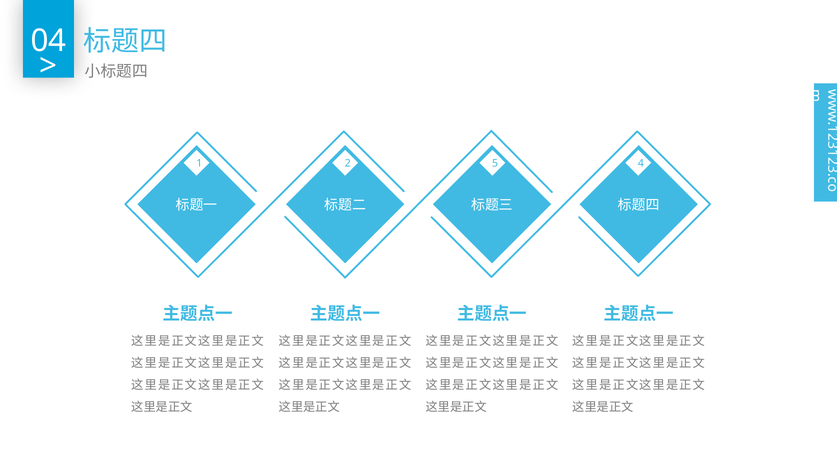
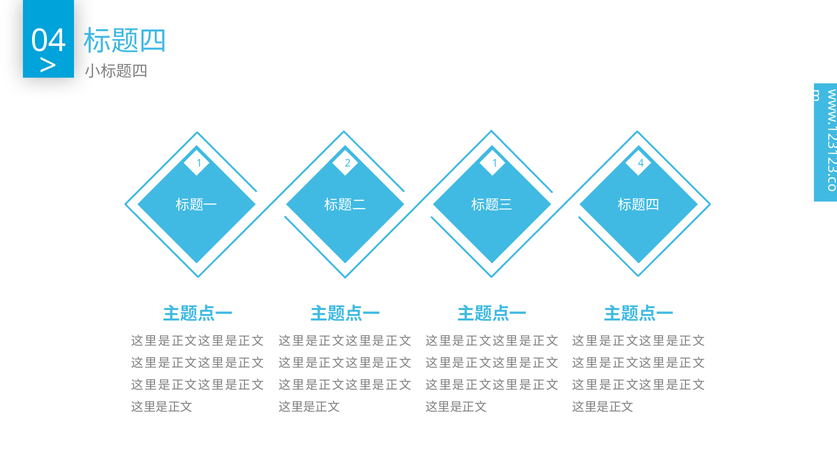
2 5: 5 -> 1
